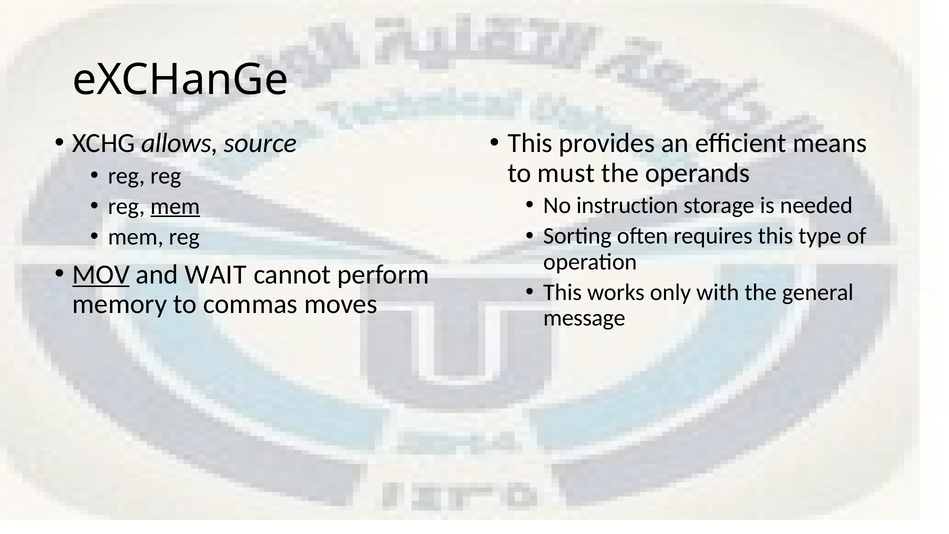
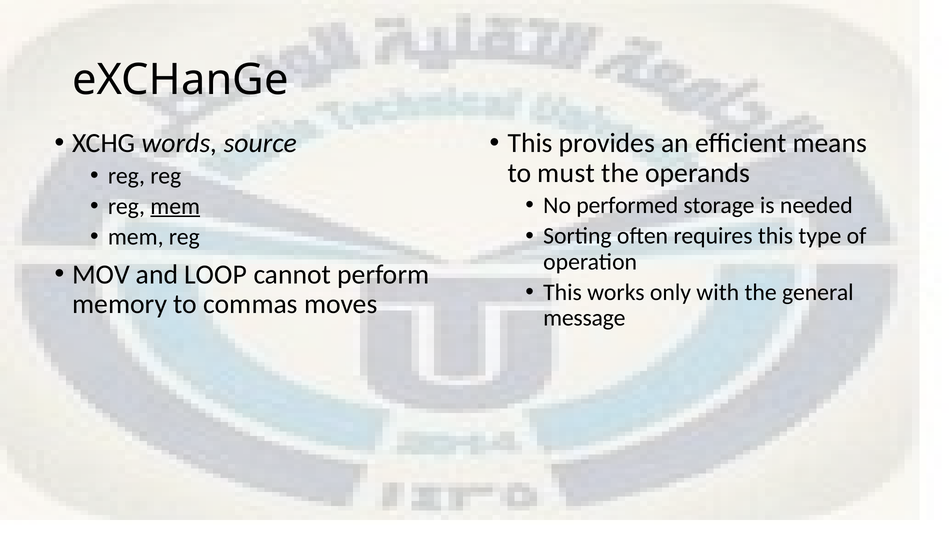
allows: allows -> words
instruction: instruction -> performed
MOV underline: present -> none
WAIT: WAIT -> LOOP
